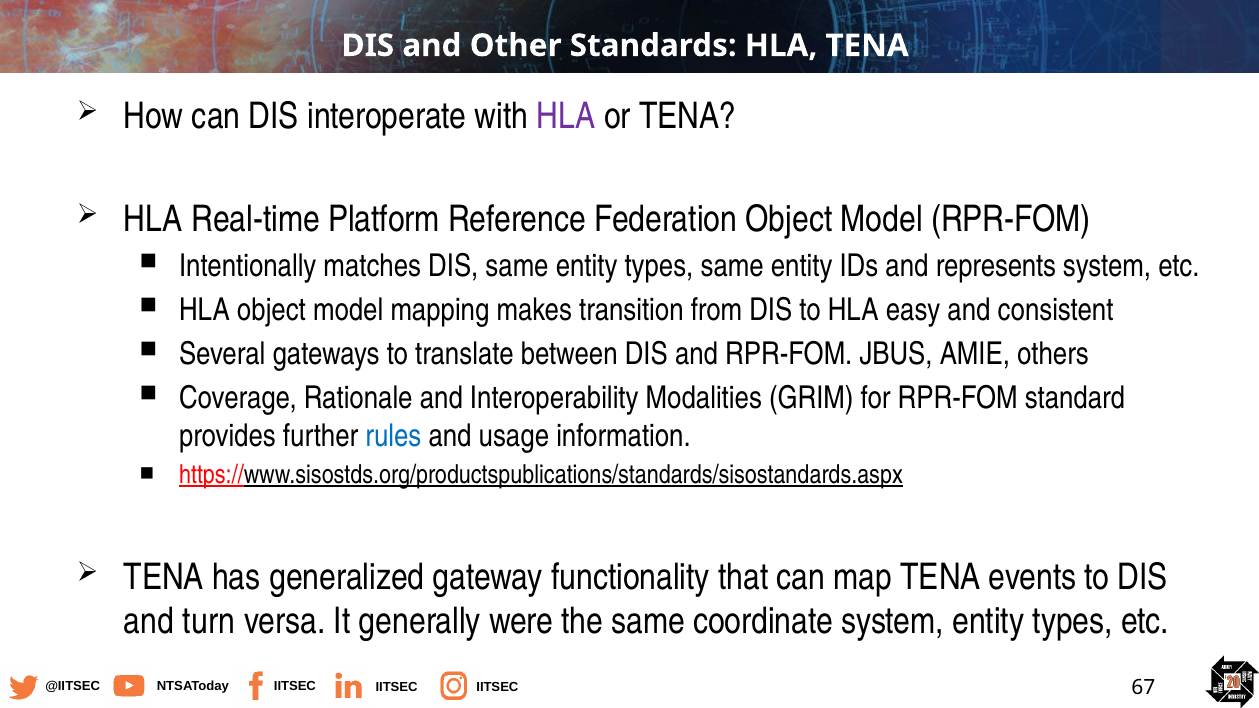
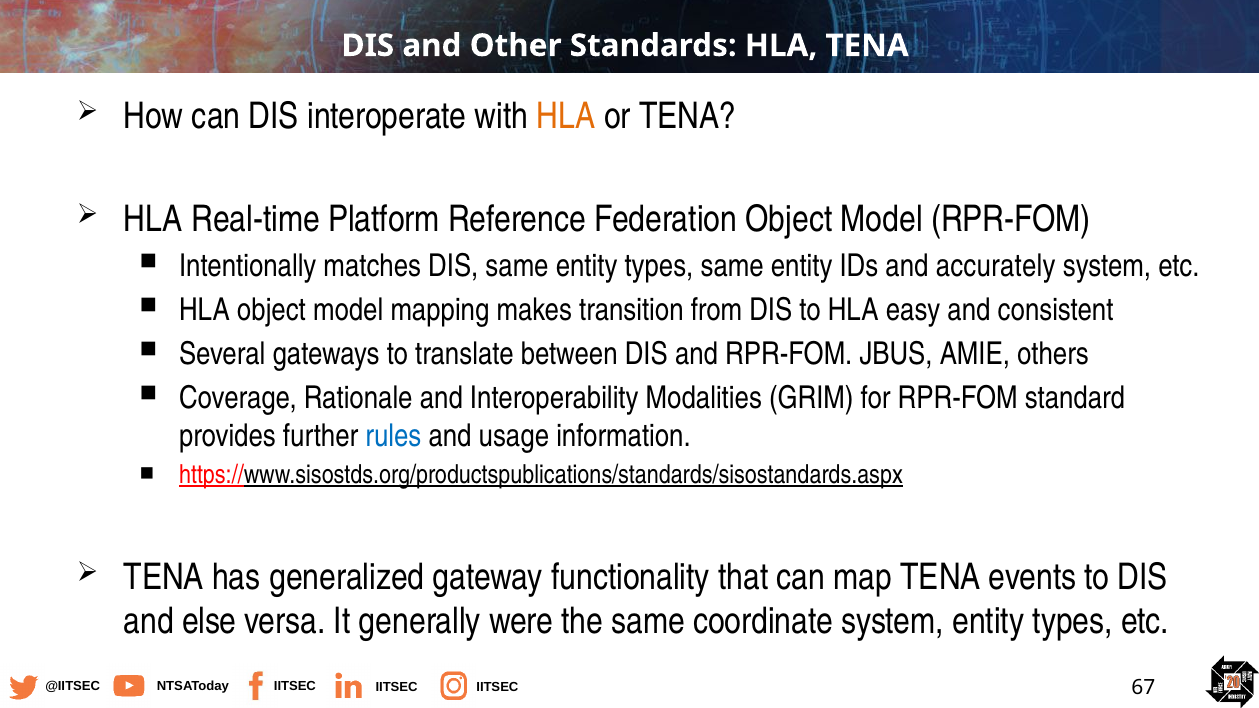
HLA at (566, 116) colour: purple -> orange
represents: represents -> accurately
turn: turn -> else
